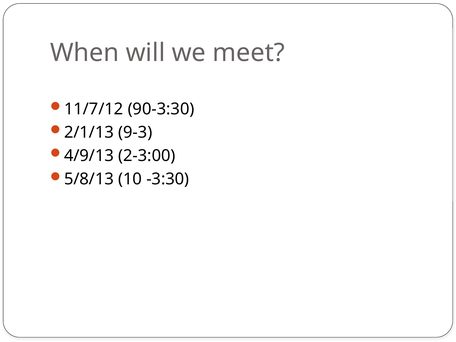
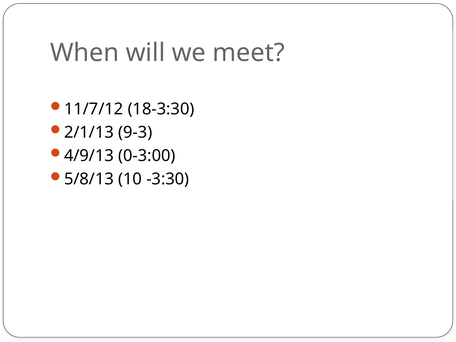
90-3:30: 90-3:30 -> 18-3:30
2-3:00: 2-3:00 -> 0-3:00
